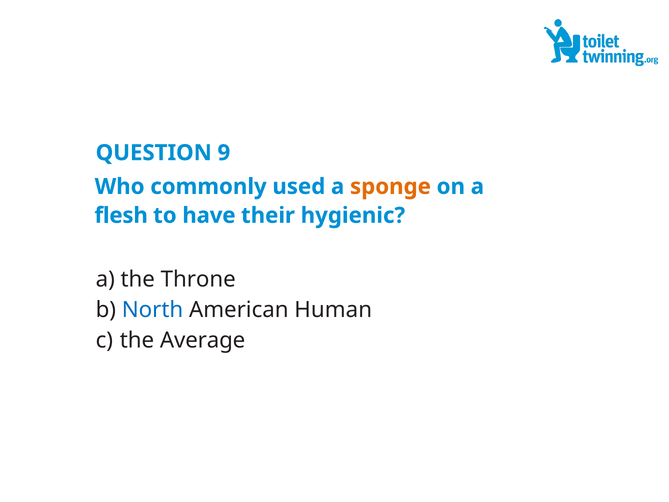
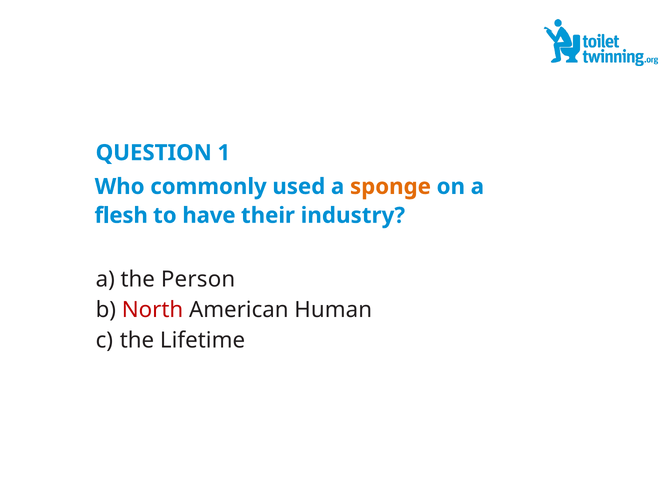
9: 9 -> 1
hygienic: hygienic -> industry
Throne: Throne -> Person
North colour: blue -> red
Average: Average -> Lifetime
